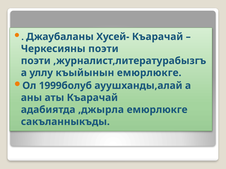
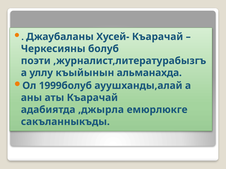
Черкесияны поэти: поэти -> болуб
къыйынын емюрлюкге: емюрлюкге -> альманахда
